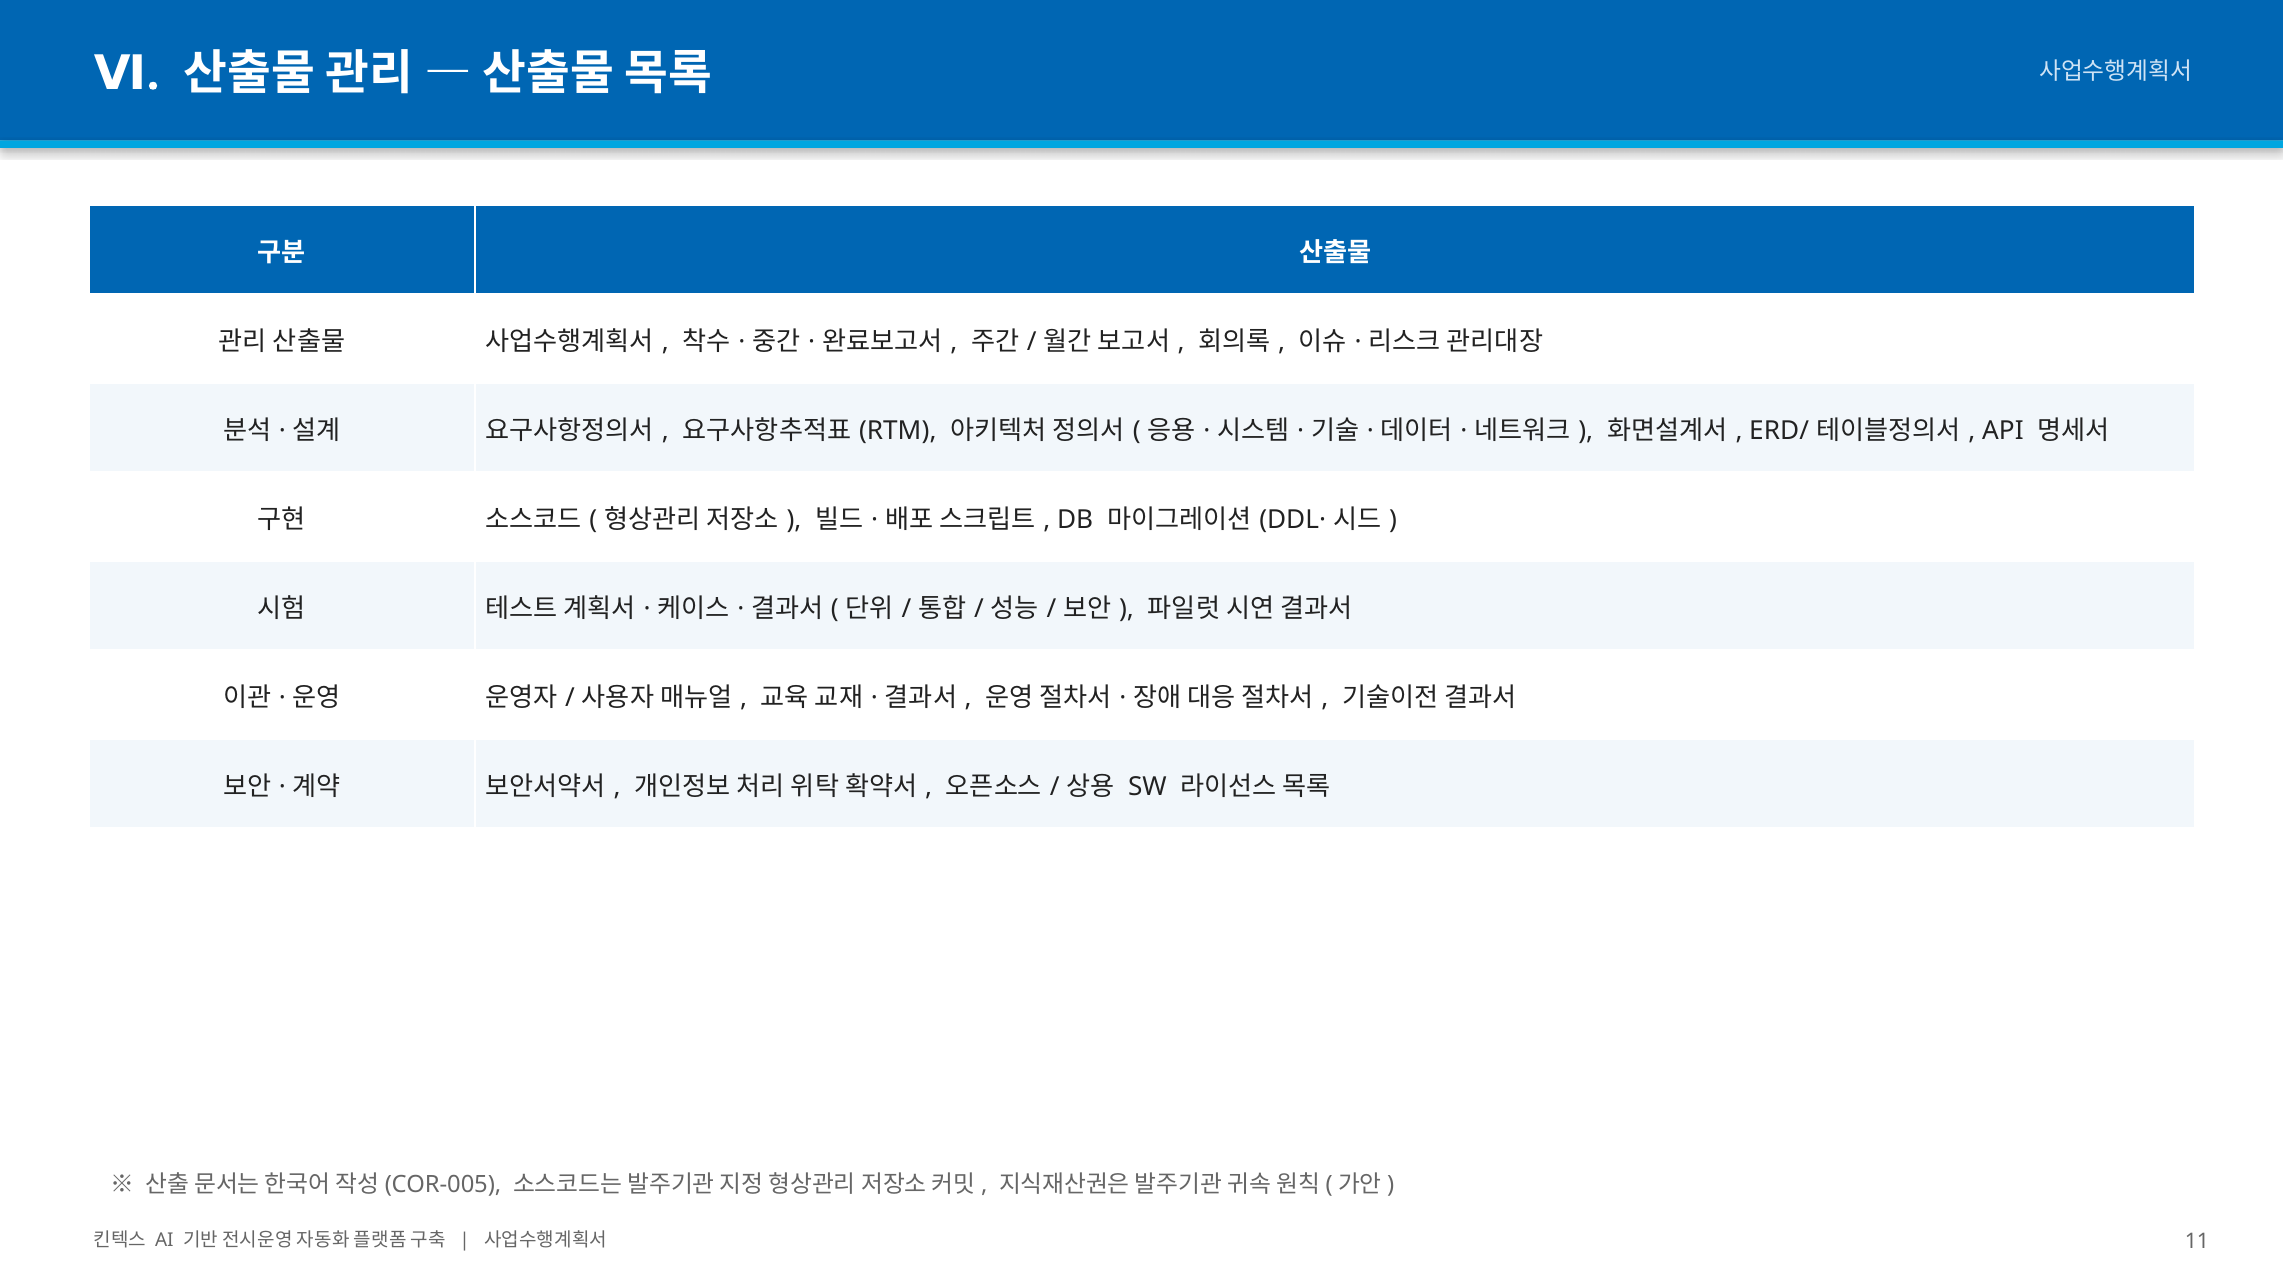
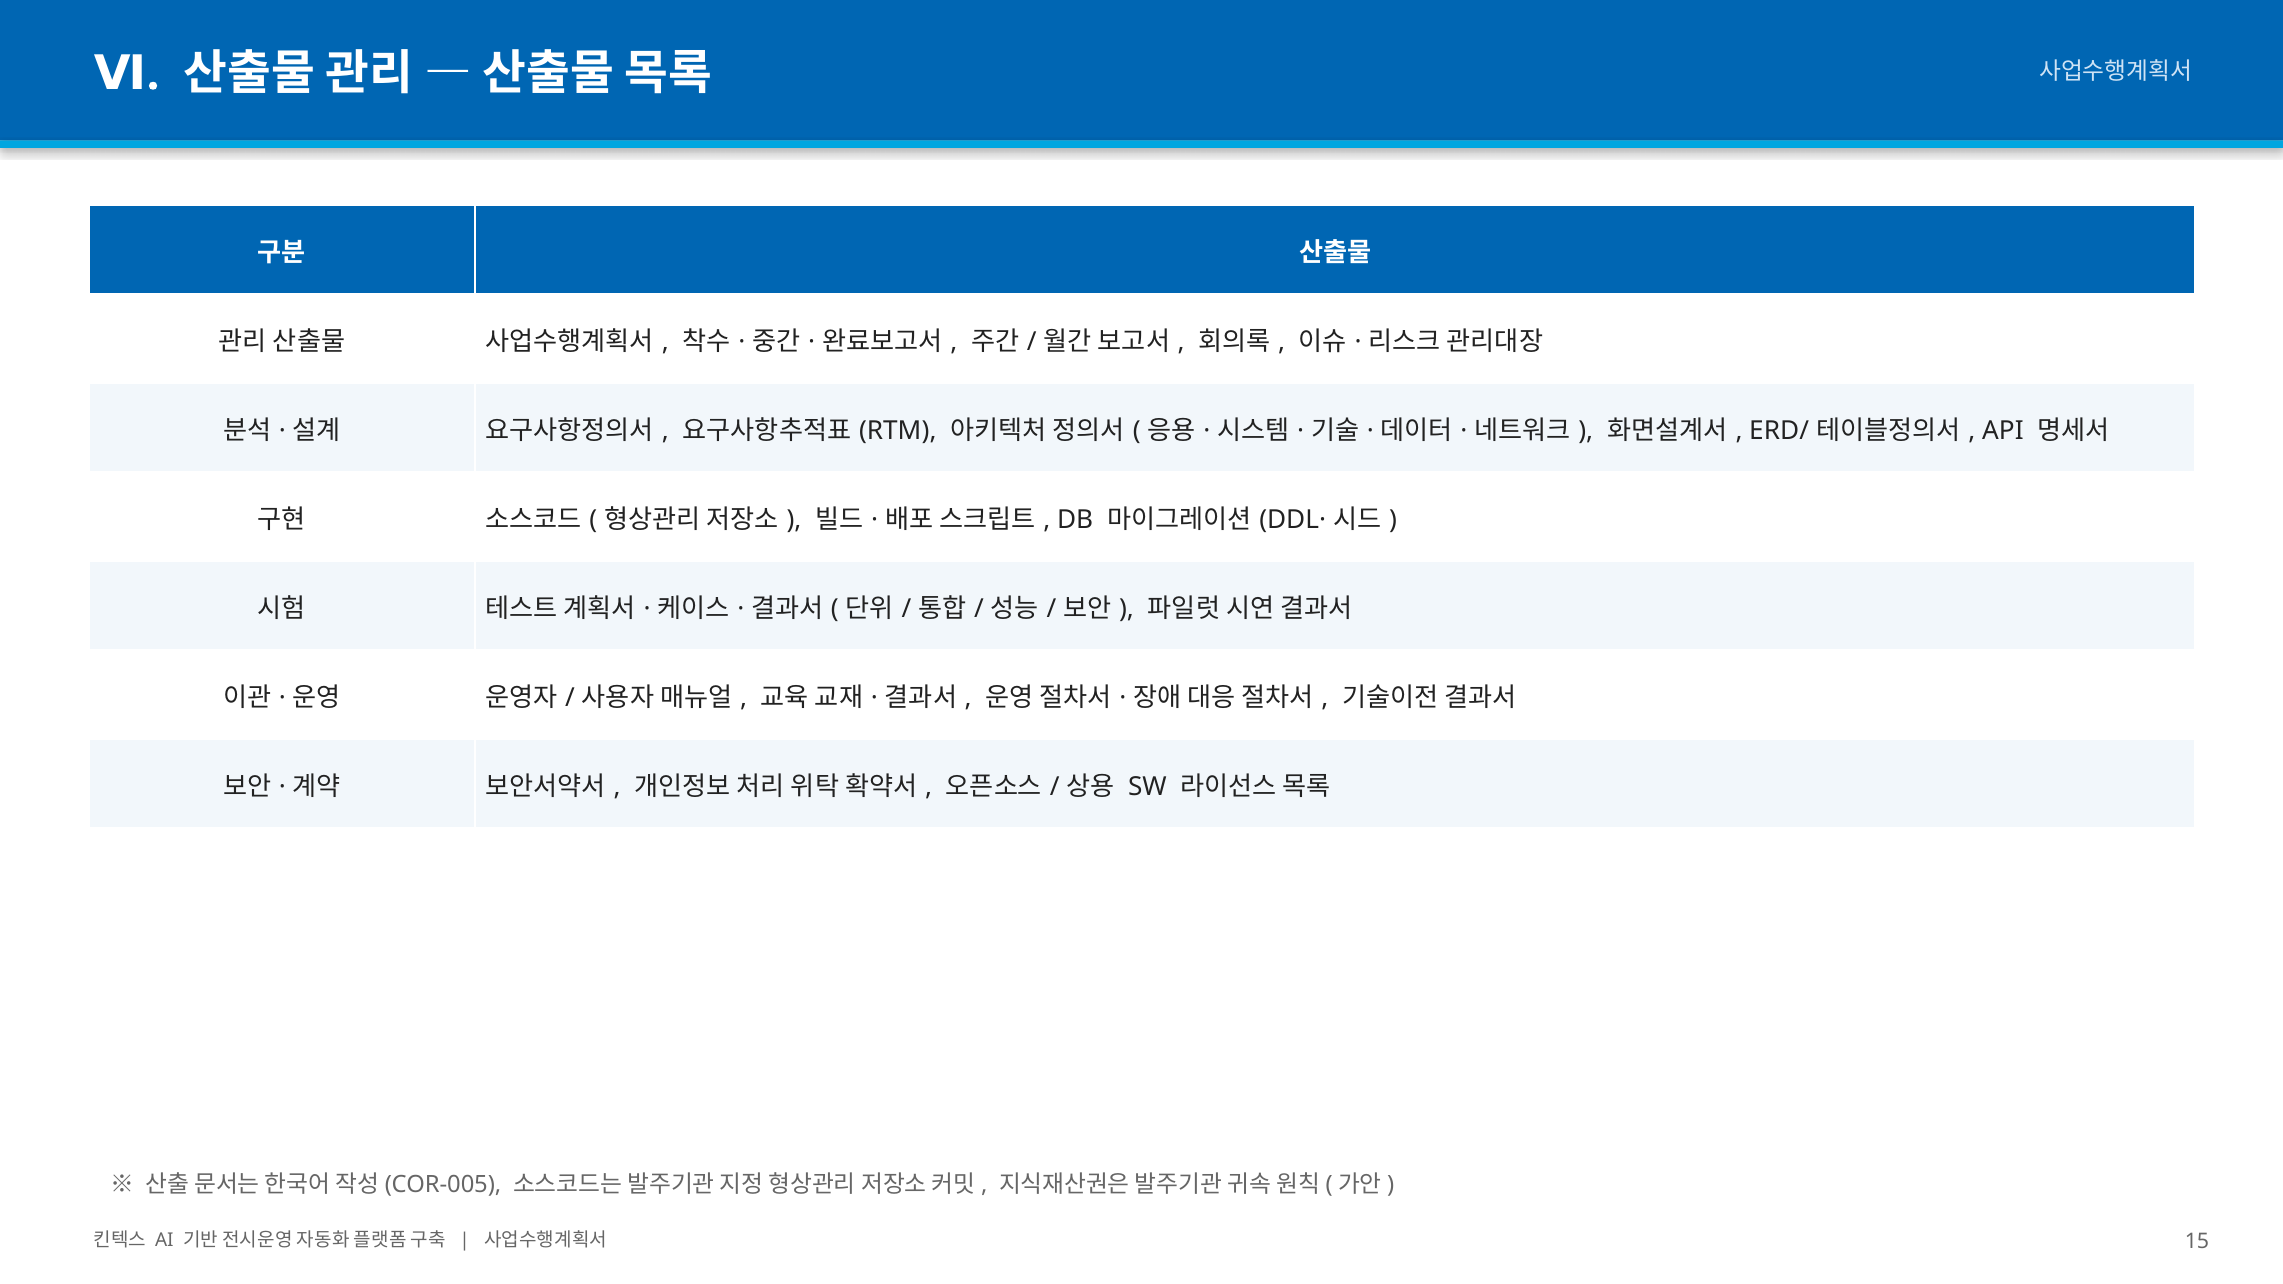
11: 11 -> 15
